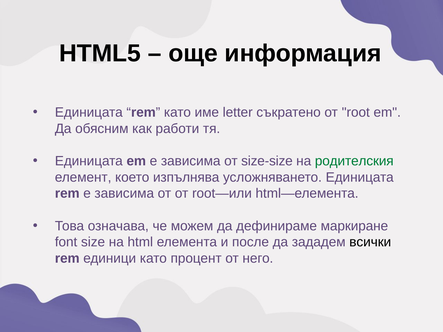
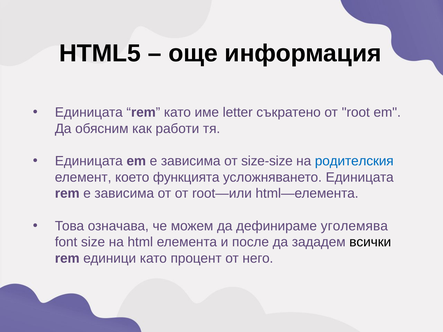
родителския colour: green -> blue
изпълнява: изпълнява -> функцията
маркиране: маркиране -> уголемява
